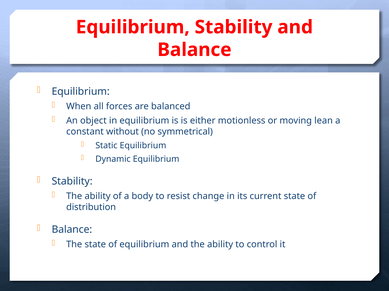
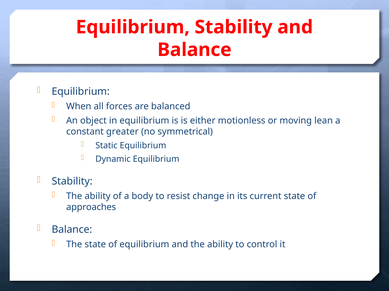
without: without -> greater
distribution: distribution -> approaches
